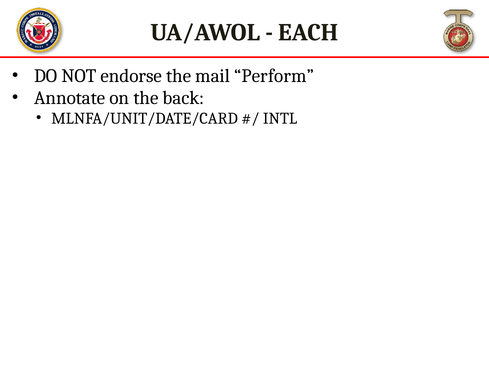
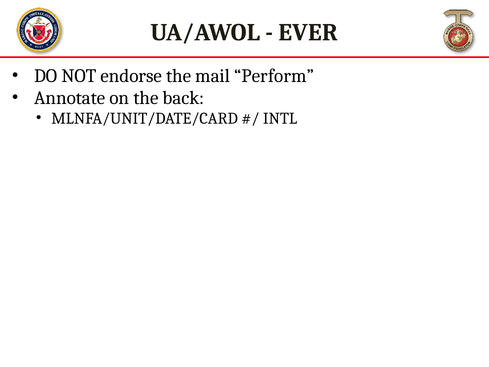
EACH: EACH -> EVER
